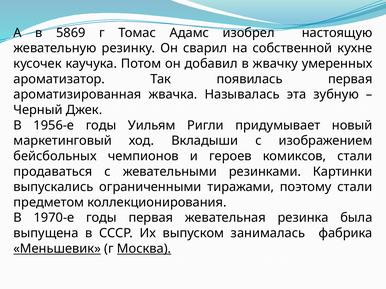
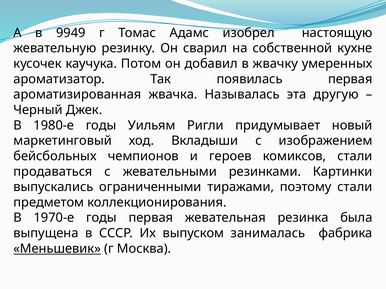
5869: 5869 -> 9949
зубную: зубную -> другую
1956-е: 1956-е -> 1980-е
Москва underline: present -> none
